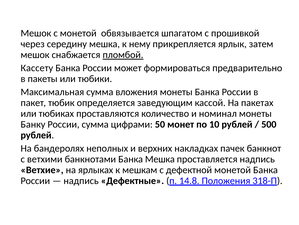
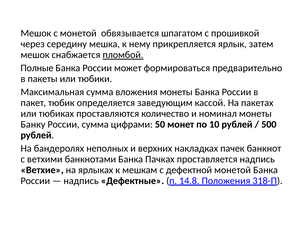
Кассету: Кассету -> Полные
Банка Мешка: Мешка -> Пачках
